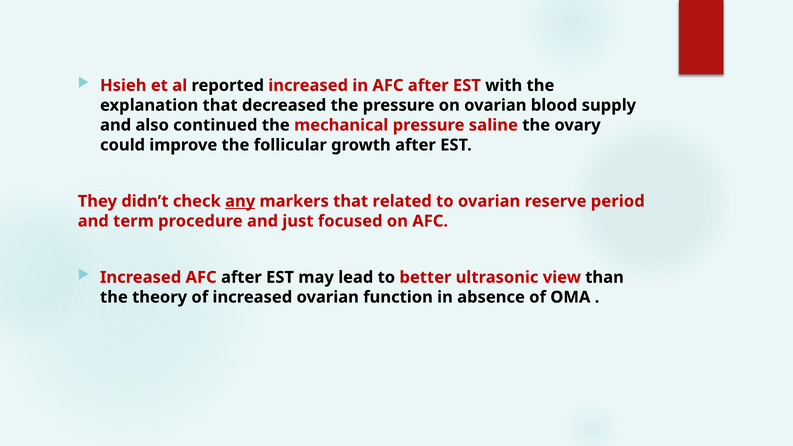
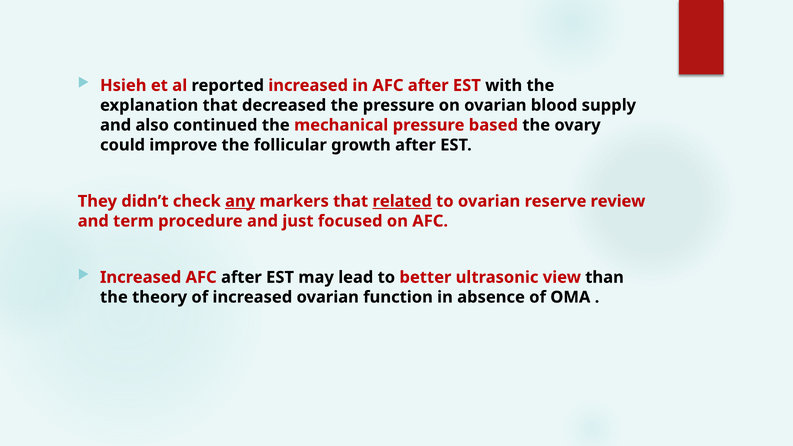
saline: saline -> based
related underline: none -> present
period: period -> review
